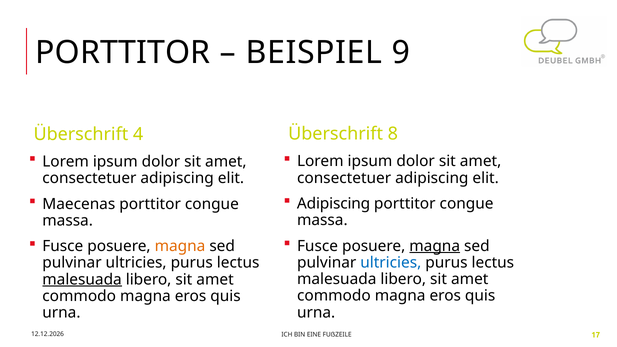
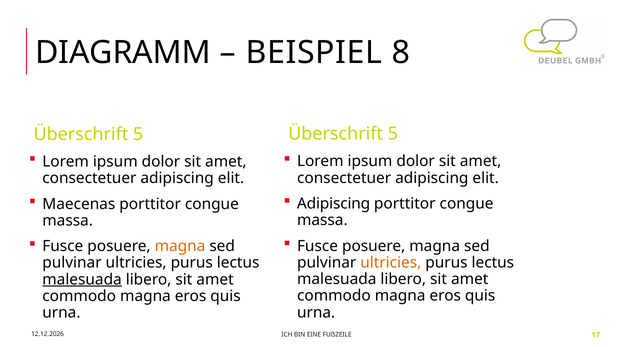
PORTTITOR at (123, 52): PORTTITOR -> DIAGRAMM
9: 9 -> 8
8 at (393, 134): 8 -> 5
4 at (138, 134): 4 -> 5
magna at (435, 246) underline: present -> none
ultricies at (391, 263) colour: blue -> orange
